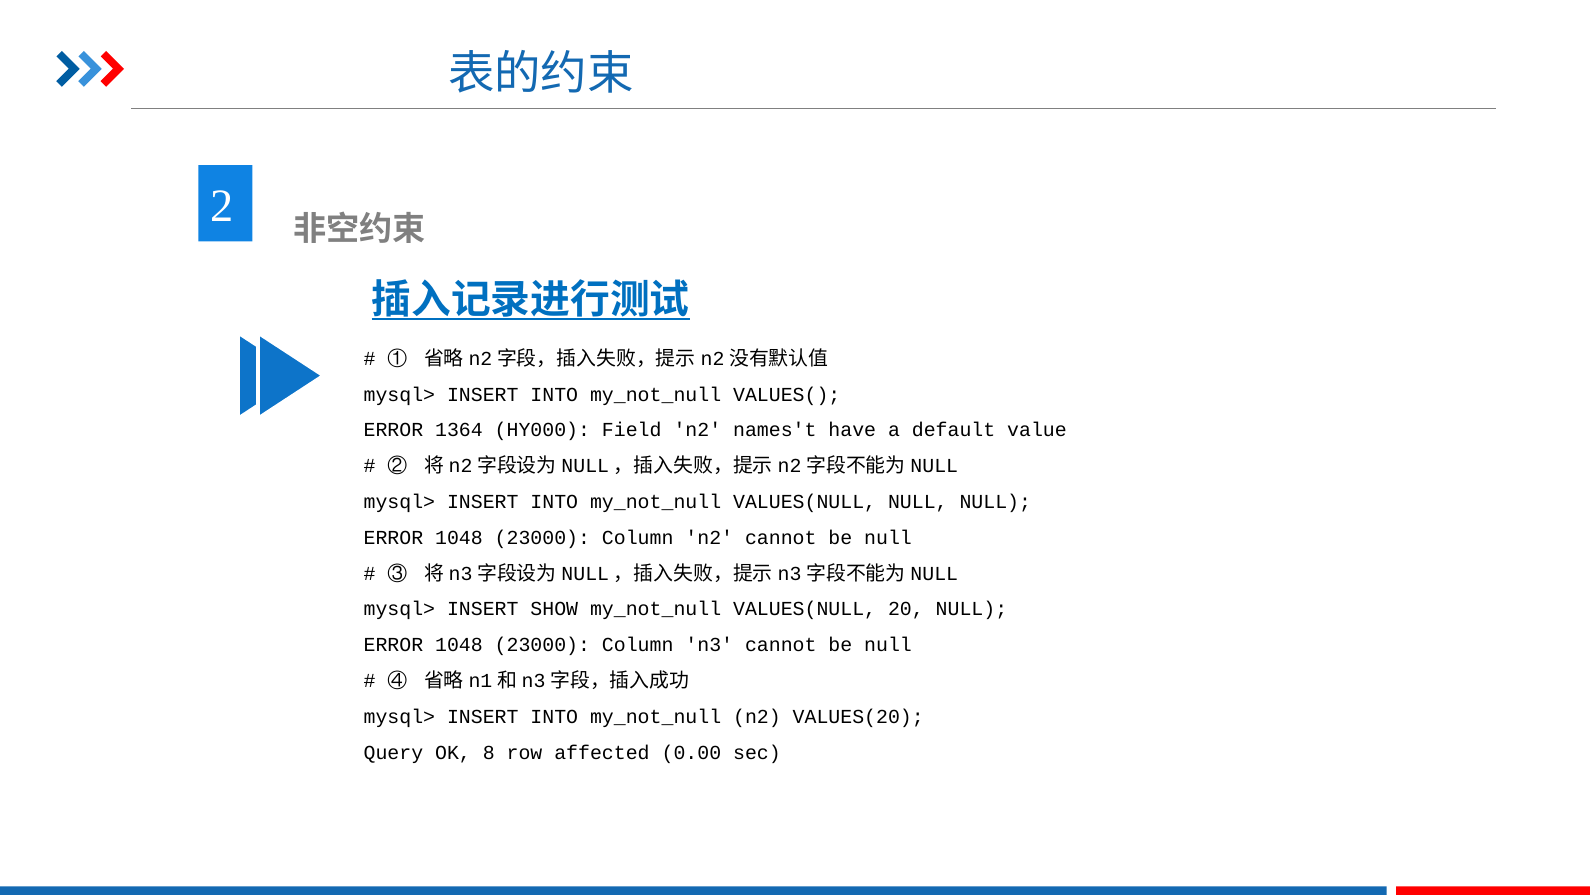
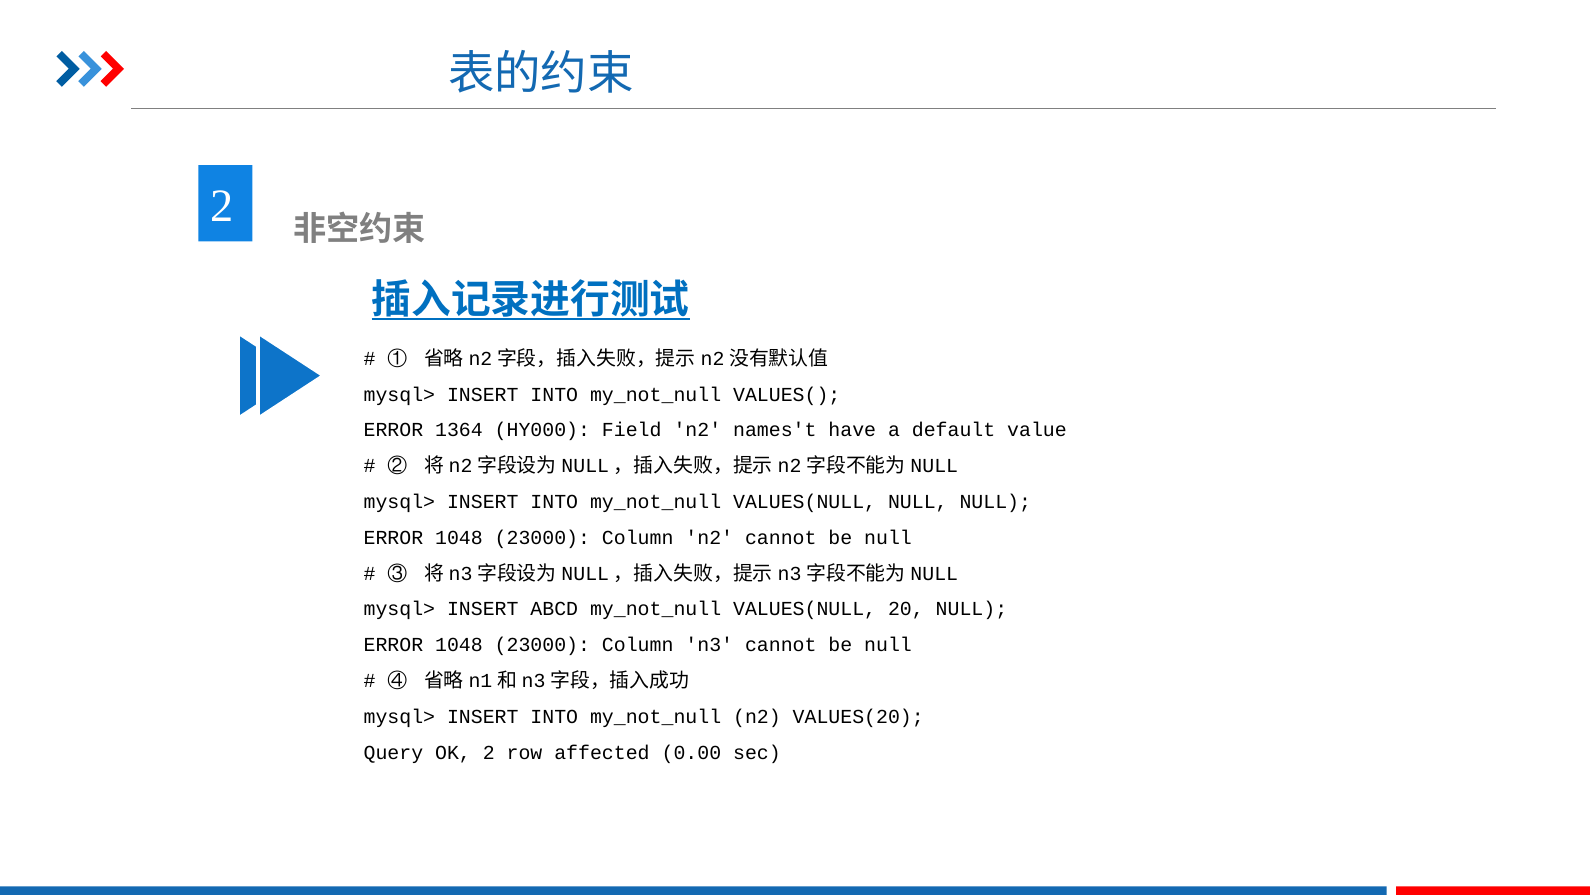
SHOW: SHOW -> ABCD
OK 8: 8 -> 2
